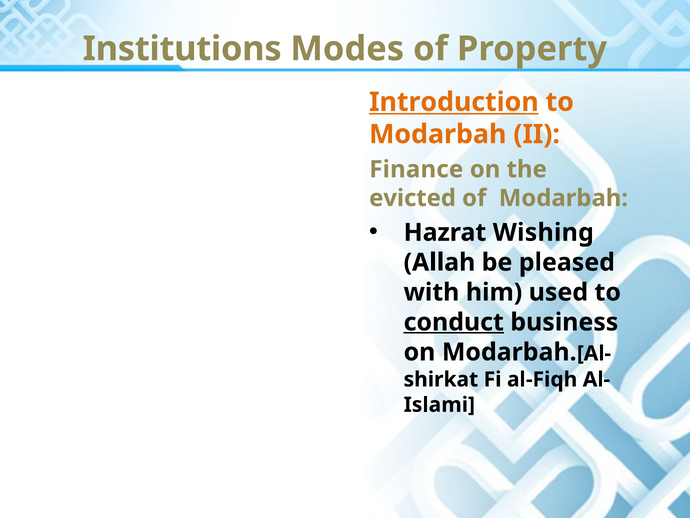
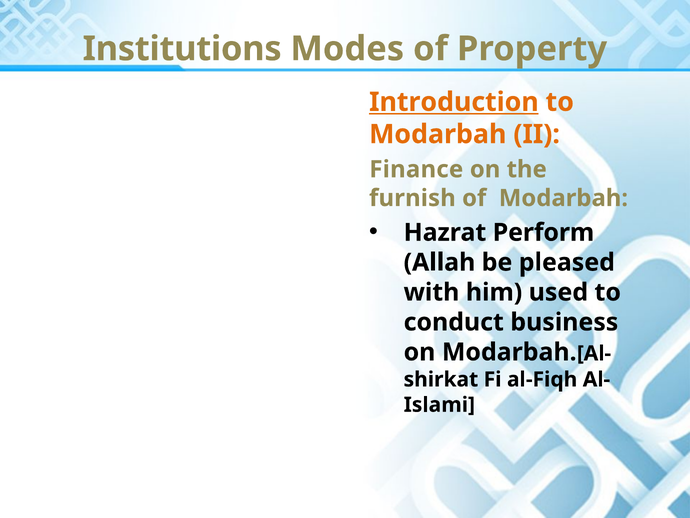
evicted: evicted -> furnish
Wishing: Wishing -> Perform
conduct underline: present -> none
